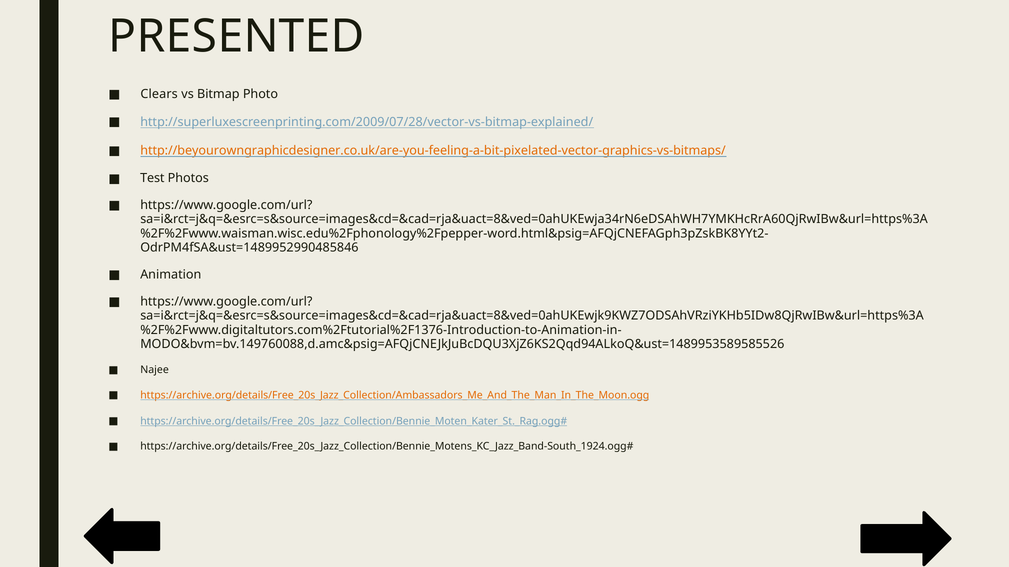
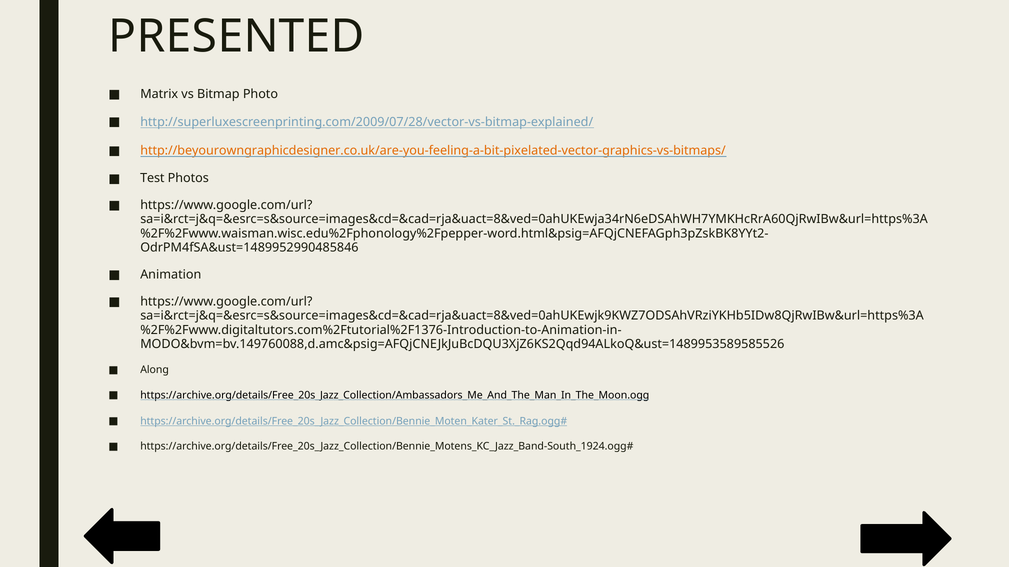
Clears: Clears -> Matrix
Najee: Najee -> Along
https://archive.org/details/Free_20s_Jazz_Collection/Ambassadors_Me_And_The_Man_In_The_Moon.ogg colour: orange -> black
